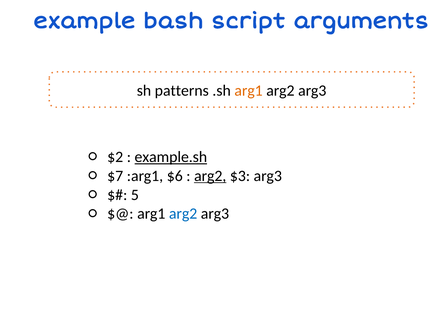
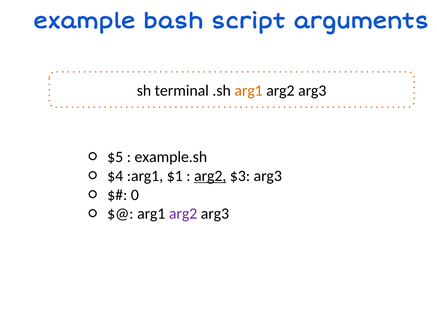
patterns: patterns -> terminal
$2: $2 -> $5
example.sh underline: present -> none
$7: $7 -> $4
$6: $6 -> $1
5: 5 -> 0
arg2 at (183, 214) colour: blue -> purple
